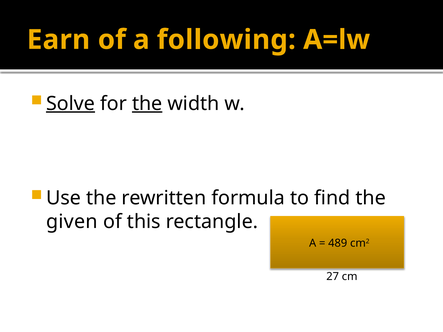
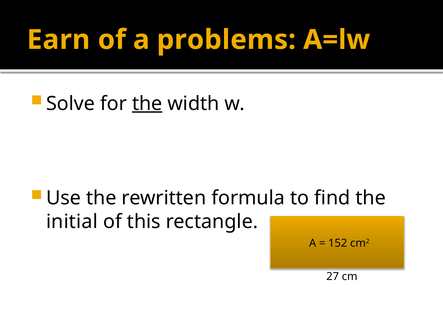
following: following -> problems
Solve underline: present -> none
given: given -> initial
489: 489 -> 152
